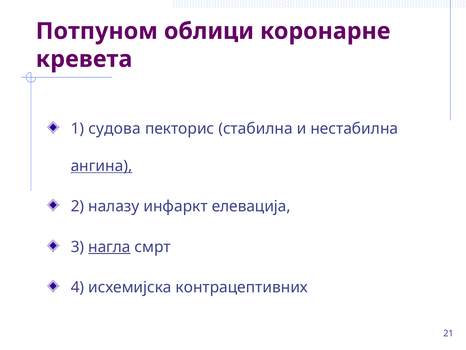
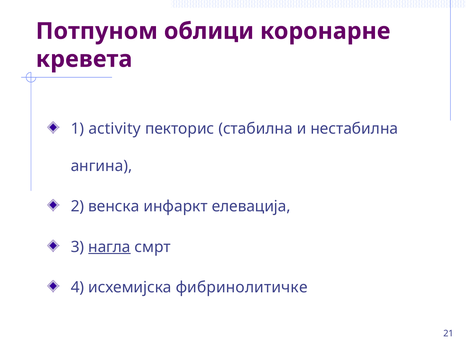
судова: судова -> activity
ангина underline: present -> none
налазу: налазу -> венска
контрацептивних: контрацептивних -> фибринолитичке
